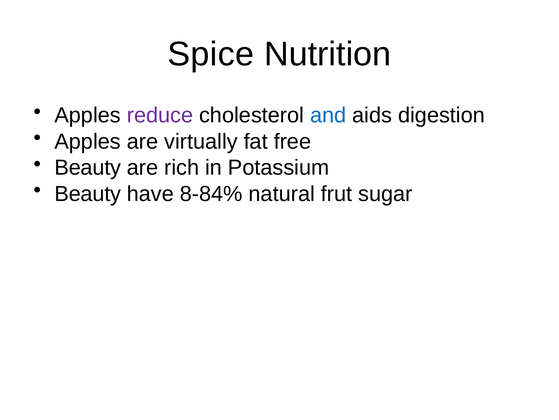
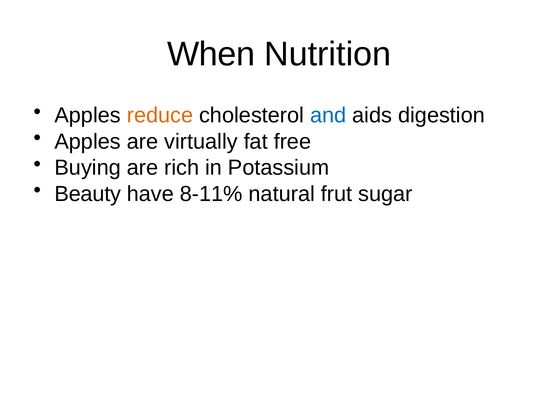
Spice: Spice -> When
reduce colour: purple -> orange
Beauty at (88, 167): Beauty -> Buying
8-84%: 8-84% -> 8-11%
